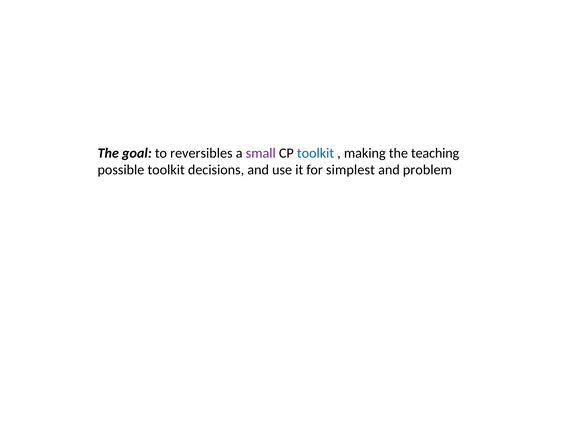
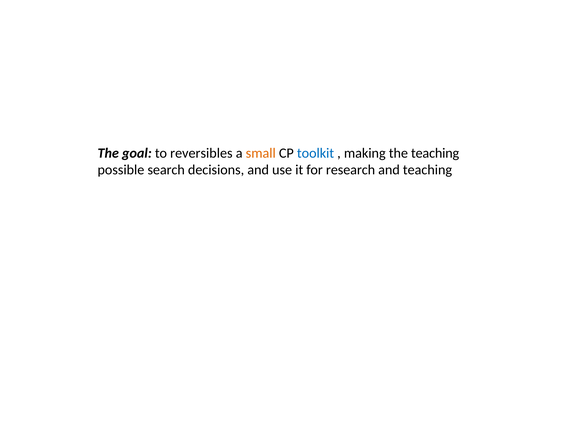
small colour: purple -> orange
possible toolkit: toolkit -> search
simplest: simplest -> research
and problem: problem -> teaching
